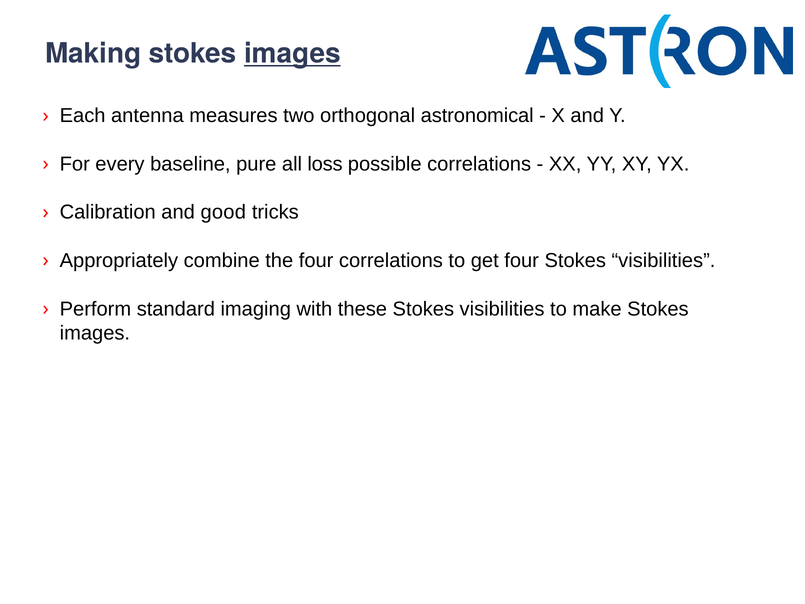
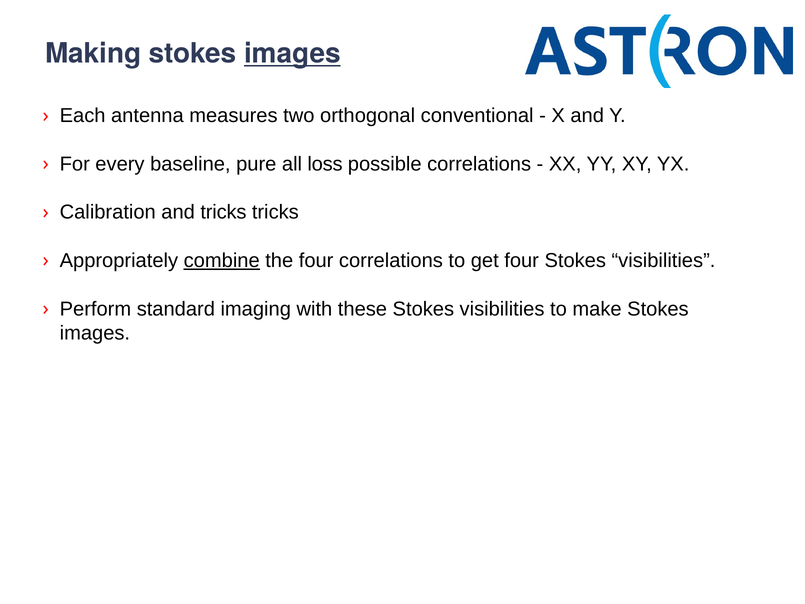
astronomical: astronomical -> conventional
and good: good -> tricks
combine underline: none -> present
